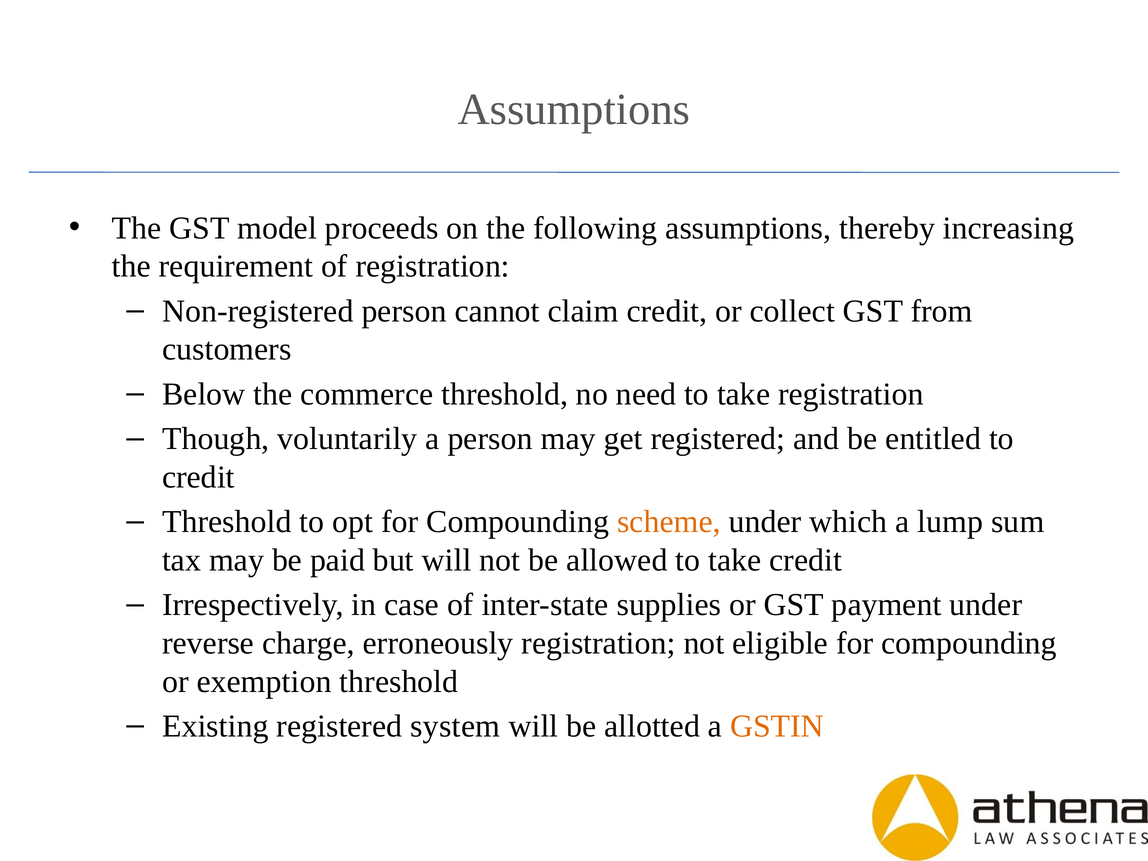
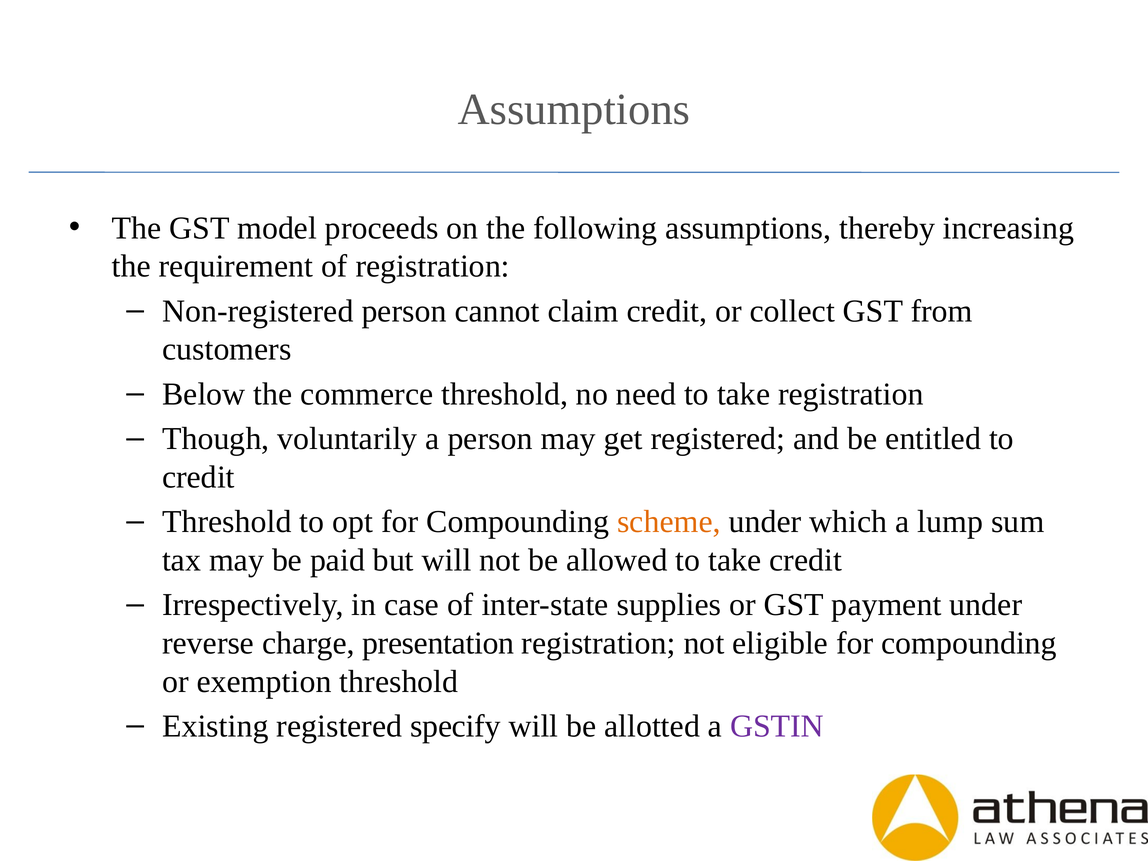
erroneously: erroneously -> presentation
system: system -> specify
GSTIN colour: orange -> purple
